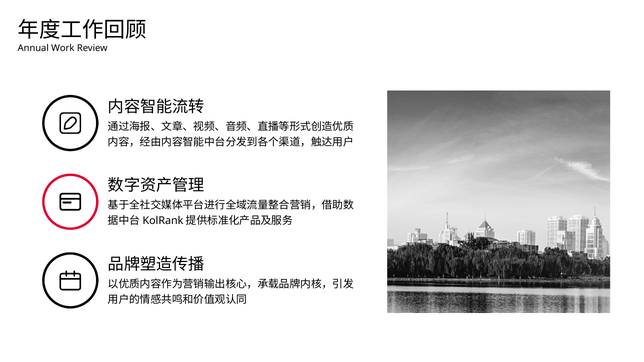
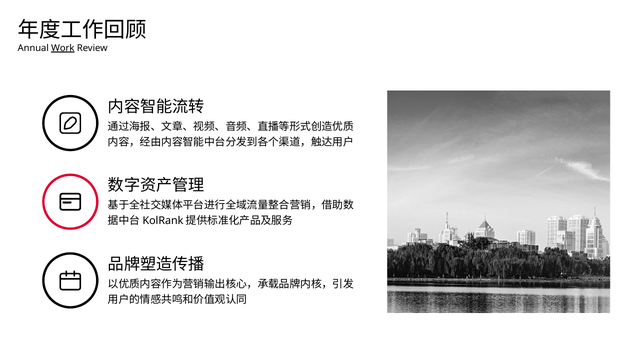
Work underline: none -> present
